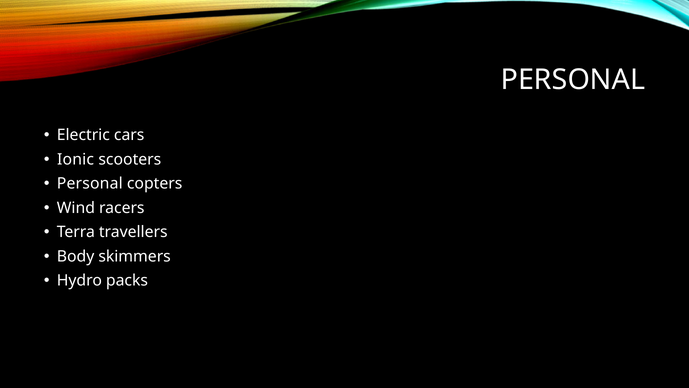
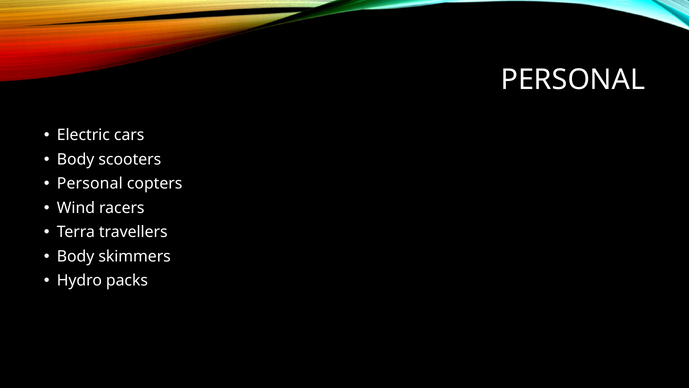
Ionic at (76, 159): Ionic -> Body
